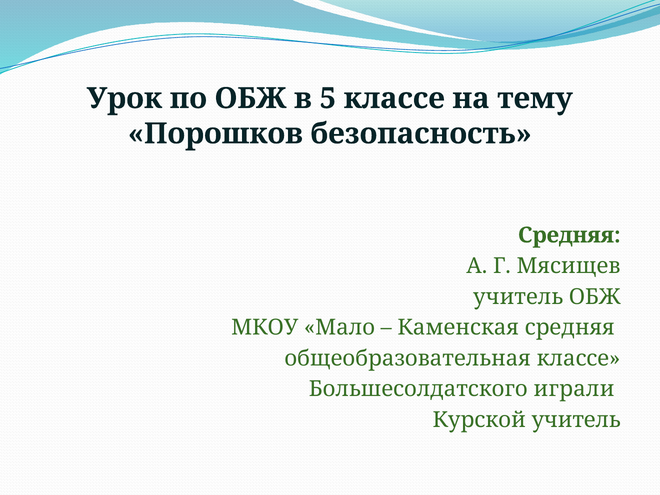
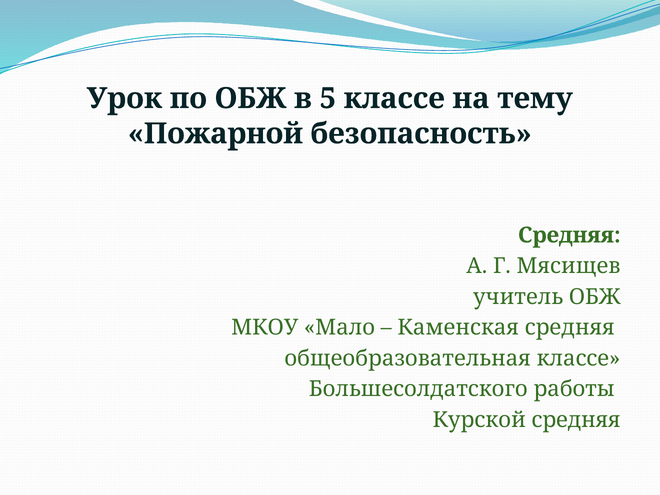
Порошков: Порошков -> Пожарной
играли: играли -> работы
Курской учитель: учитель -> средняя
